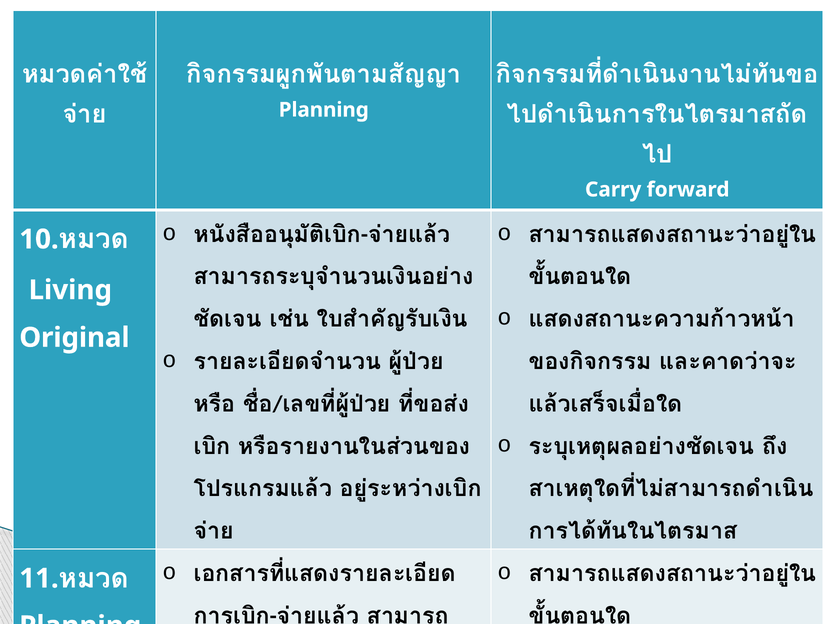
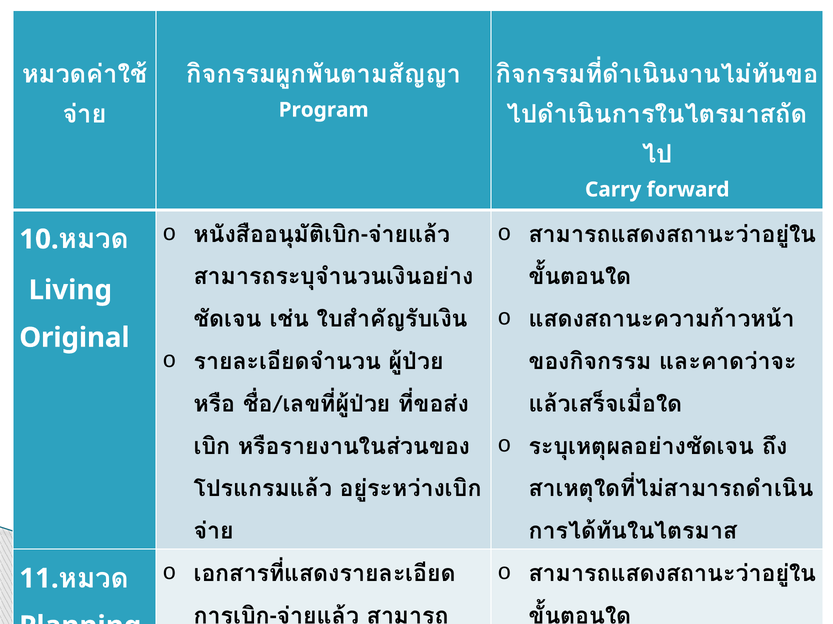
Planning at (324, 110): Planning -> Program
